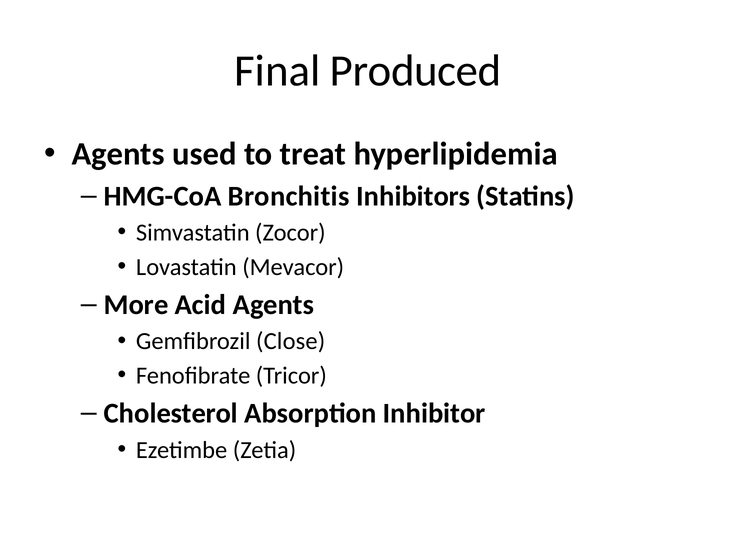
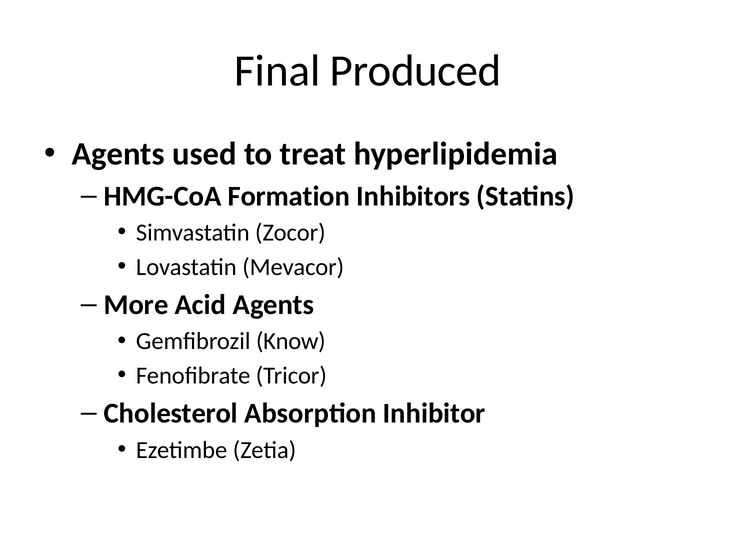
Bronchitis: Bronchitis -> Formation
Close: Close -> Know
